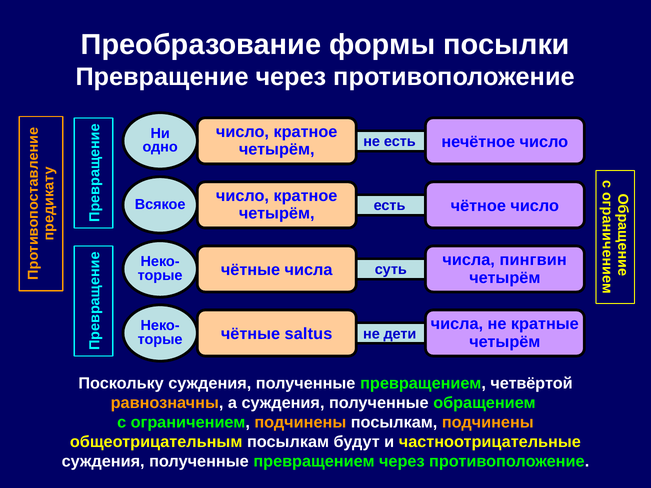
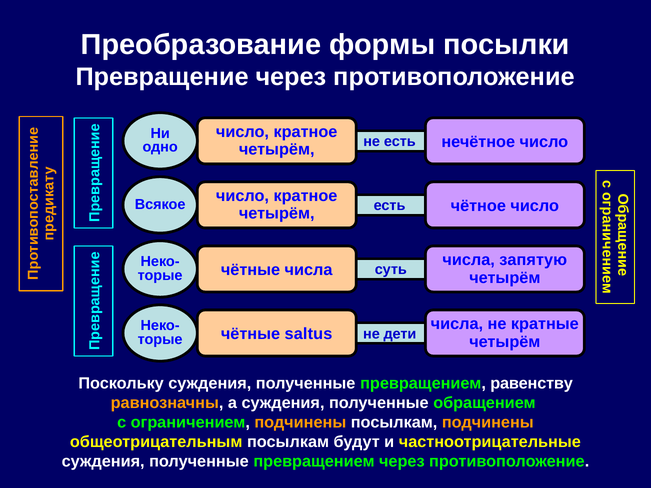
пингвин: пингвин -> запятую
четвёртой: четвёртой -> равенству
